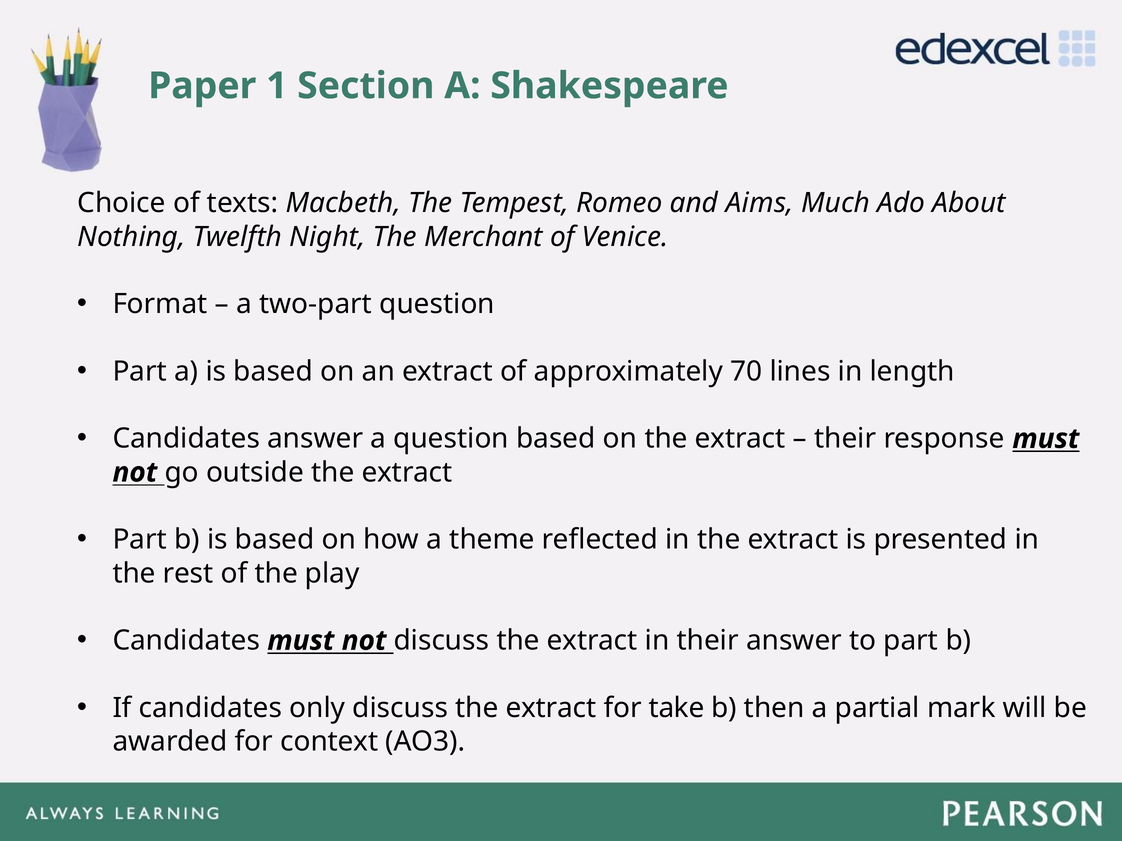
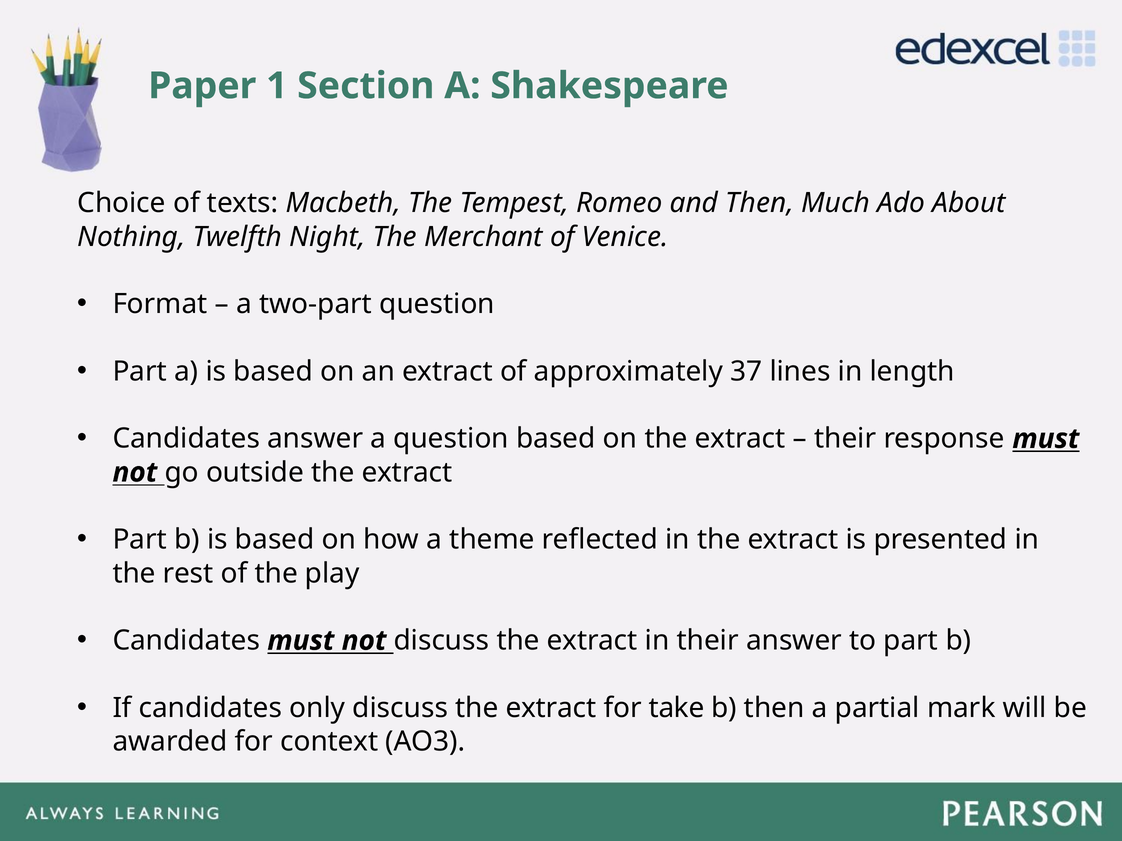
and Aims: Aims -> Then
70: 70 -> 37
